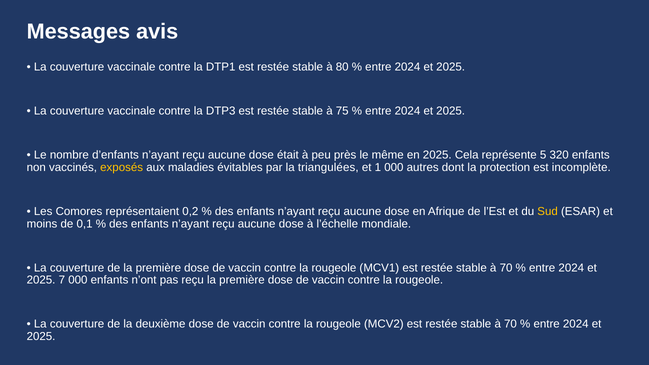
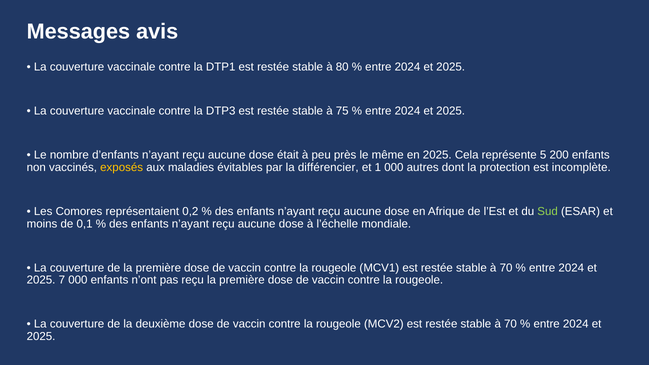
320: 320 -> 200
triangulées: triangulées -> différencier
Sud colour: yellow -> light green
